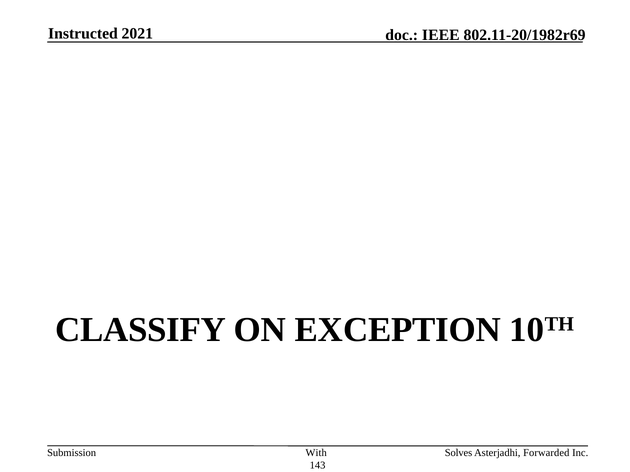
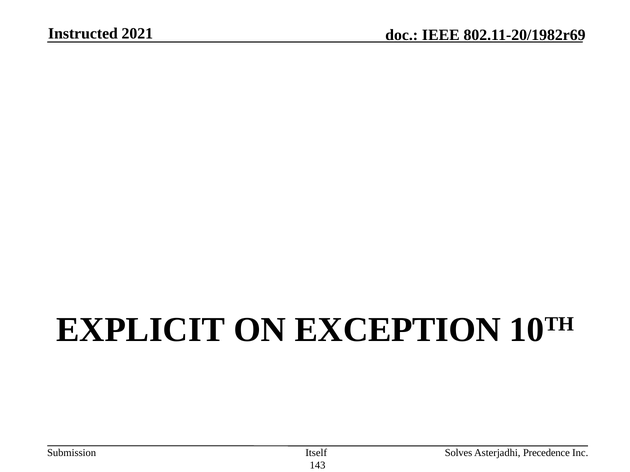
CLASSIFY: CLASSIFY -> EXPLICIT
With: With -> Itself
Forwarded: Forwarded -> Precedence
